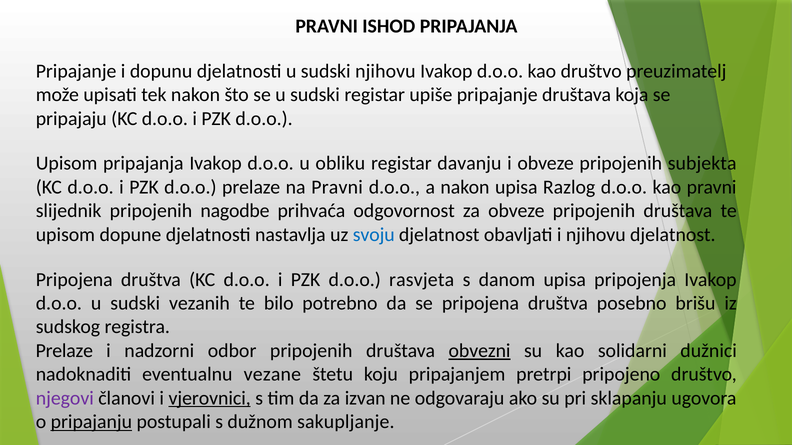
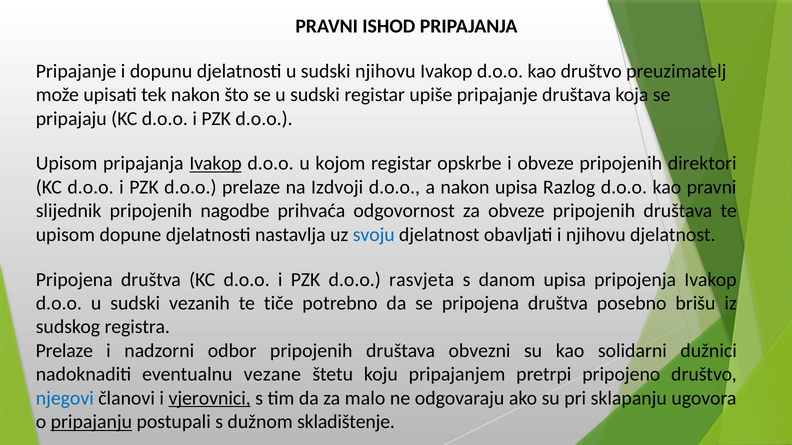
Ivakop at (216, 164) underline: none -> present
obliku: obliku -> kojom
davanju: davanju -> opskrbe
subjekta: subjekta -> direktori
na Pravni: Pravni -> Izdvoji
bilo: bilo -> tiče
obvezni underline: present -> none
njegovi colour: purple -> blue
izvan: izvan -> malo
sakupljanje: sakupljanje -> skladištenje
